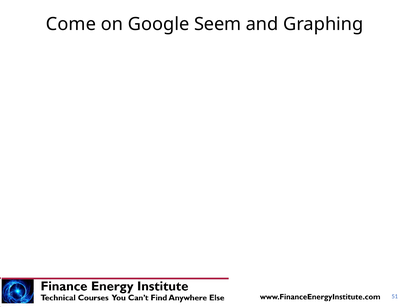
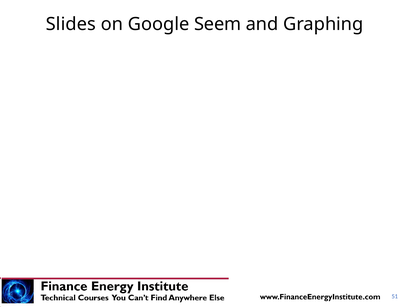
Come: Come -> Slides
